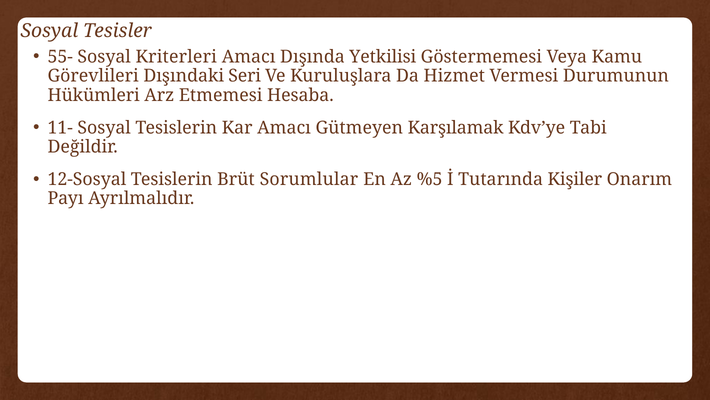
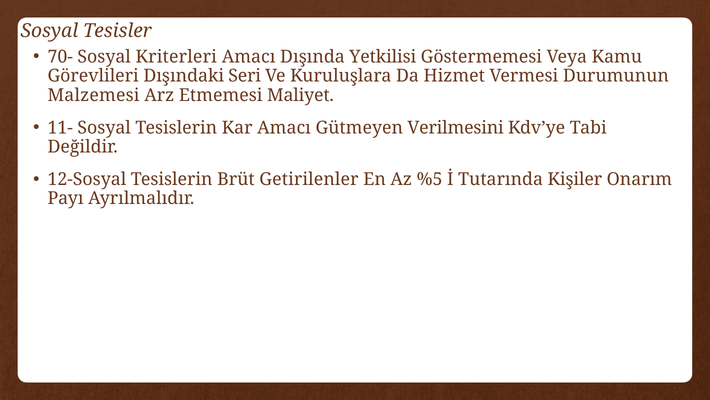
55-: 55- -> 70-
Hükümleri: Hükümleri -> Malzemesi
Hesaba: Hesaba -> Maliyet
Karşılamak: Karşılamak -> Verilmesini
Sorumlular: Sorumlular -> Getirilenler
